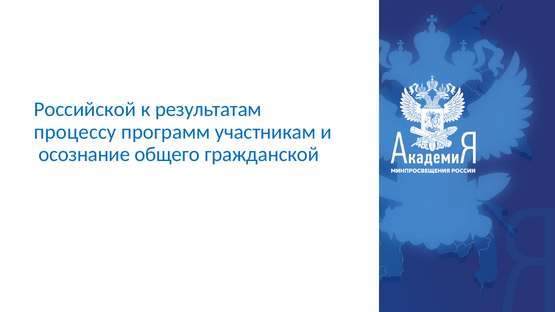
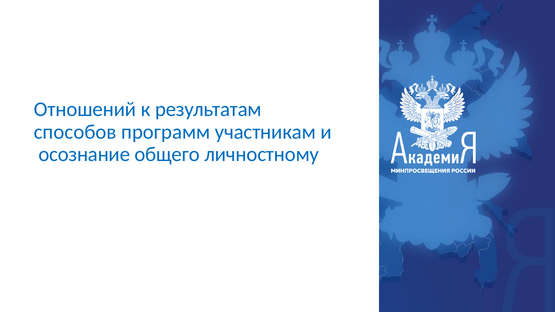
Российской: Российской -> Отношений
процессу: процессу -> способов
гражданской: гражданской -> личностному
